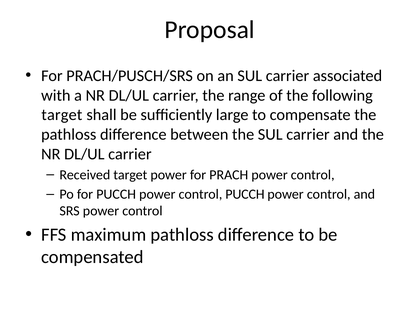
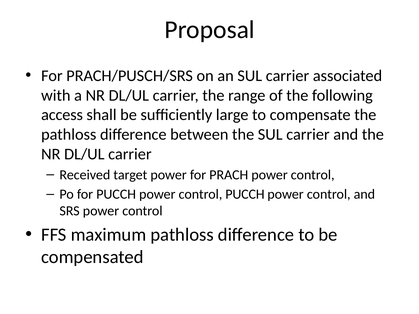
target at (62, 115): target -> access
